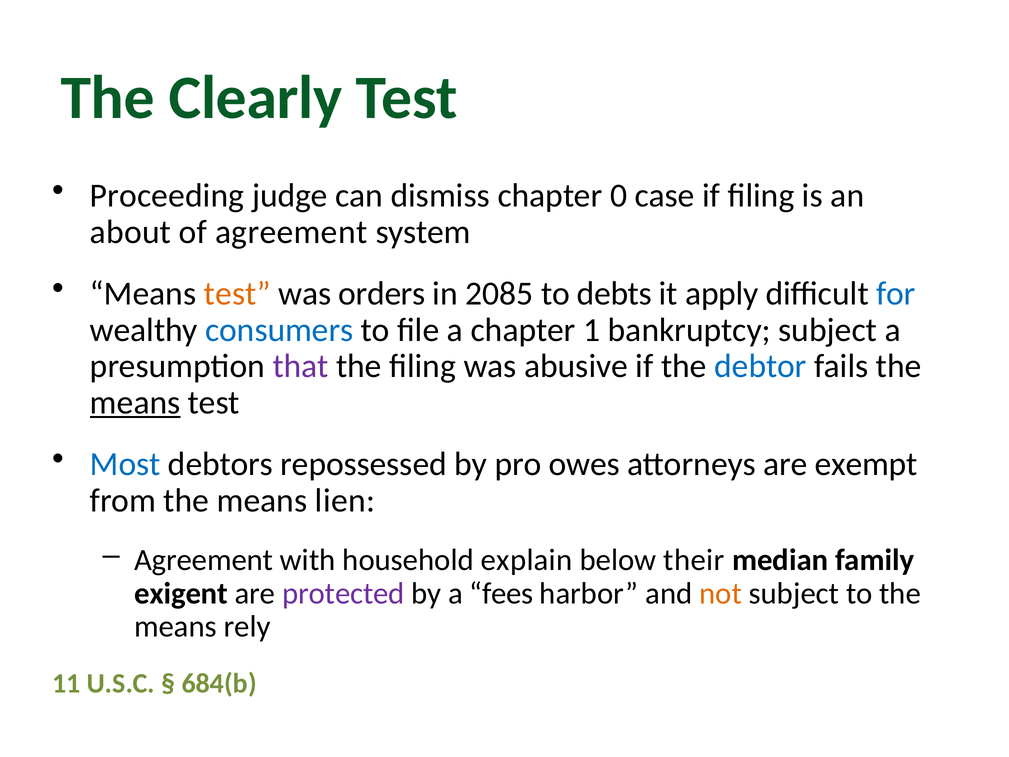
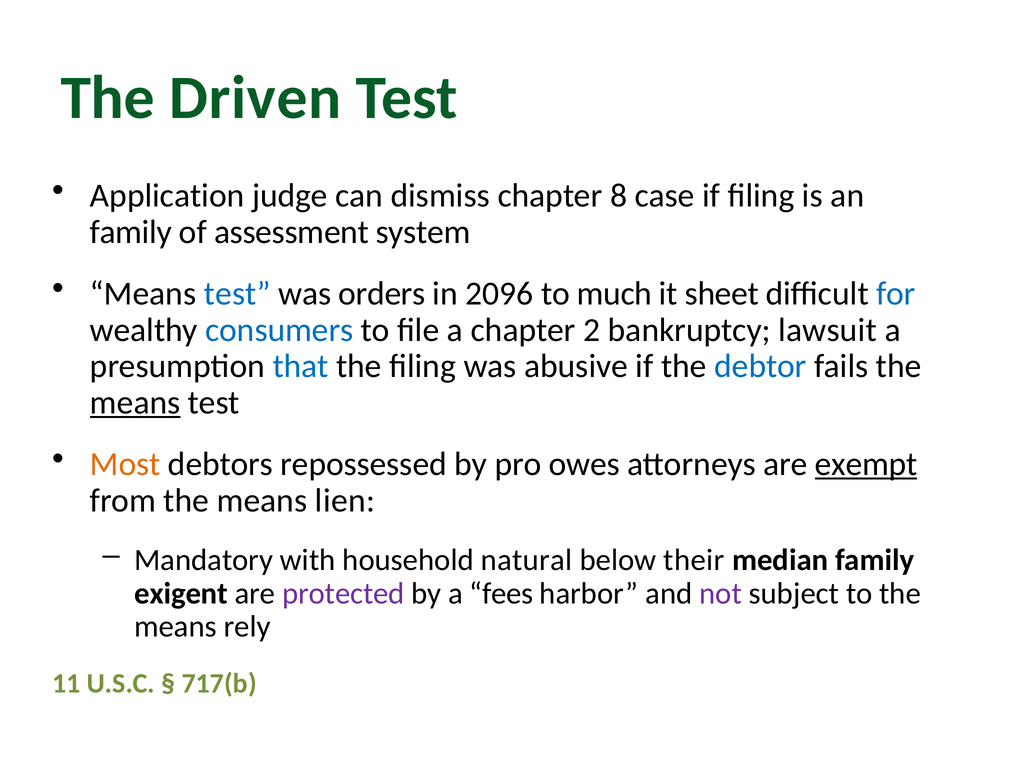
Clearly: Clearly -> Driven
Proceeding: Proceeding -> Application
0: 0 -> 8
about at (131, 232): about -> family
of agreement: agreement -> assessment
test at (237, 294) colour: orange -> blue
2085: 2085 -> 2096
debts: debts -> much
apply: apply -> sheet
1: 1 -> 2
bankruptcy subject: subject -> lawsuit
that colour: purple -> blue
Most colour: blue -> orange
exempt underline: none -> present
Agreement at (204, 560): Agreement -> Mandatory
explain: explain -> natural
not colour: orange -> purple
684(b: 684(b -> 717(b
